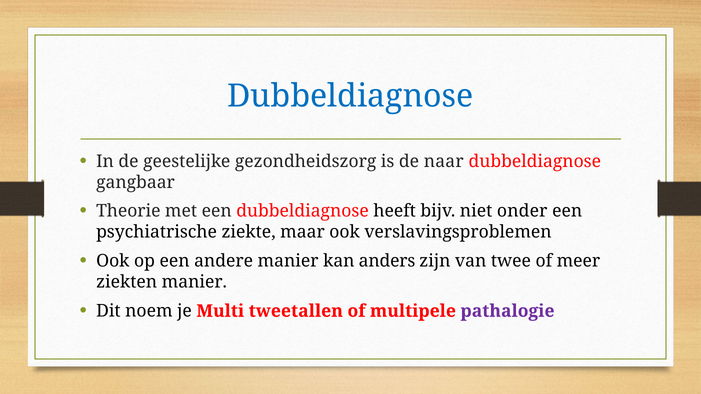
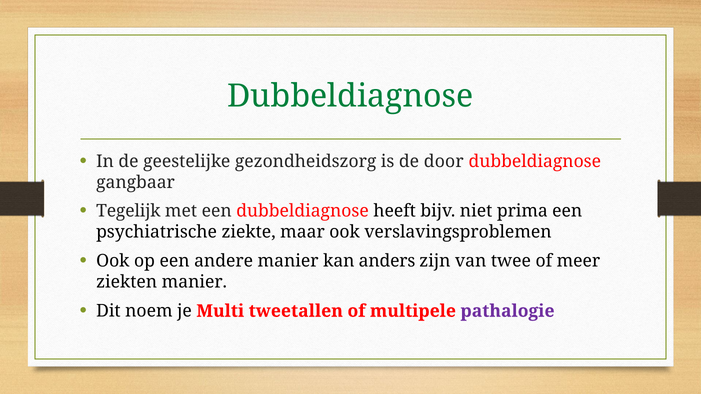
Dubbeldiagnose at (350, 96) colour: blue -> green
naar: naar -> door
Theorie: Theorie -> Tegelijk
onder: onder -> prima
